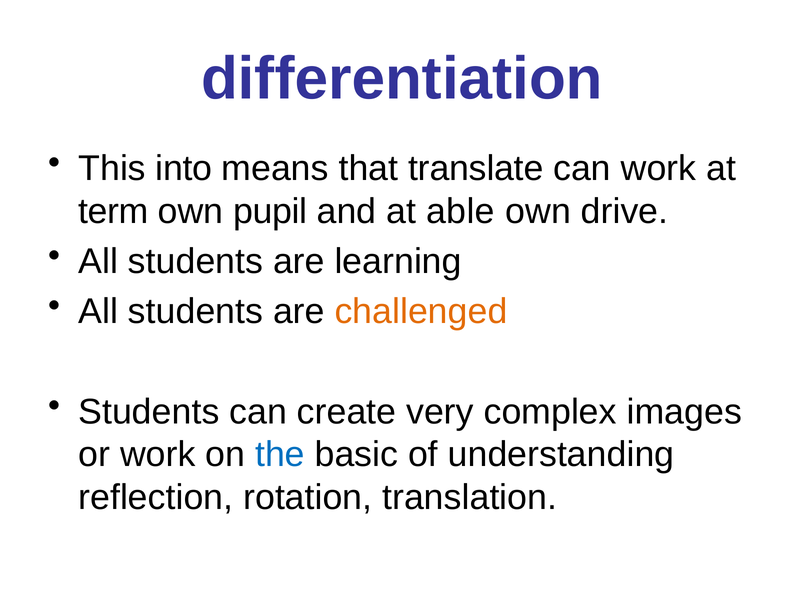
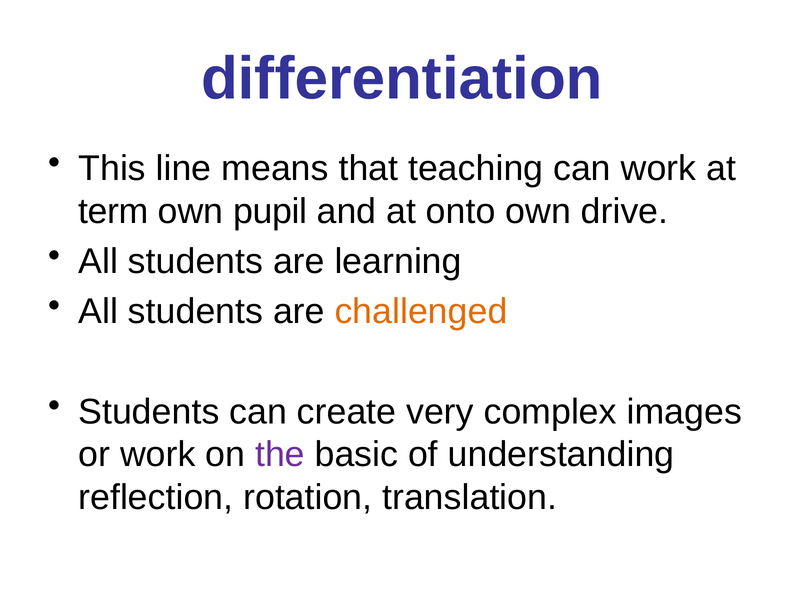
into: into -> line
translate: translate -> teaching
able: able -> onto
the colour: blue -> purple
